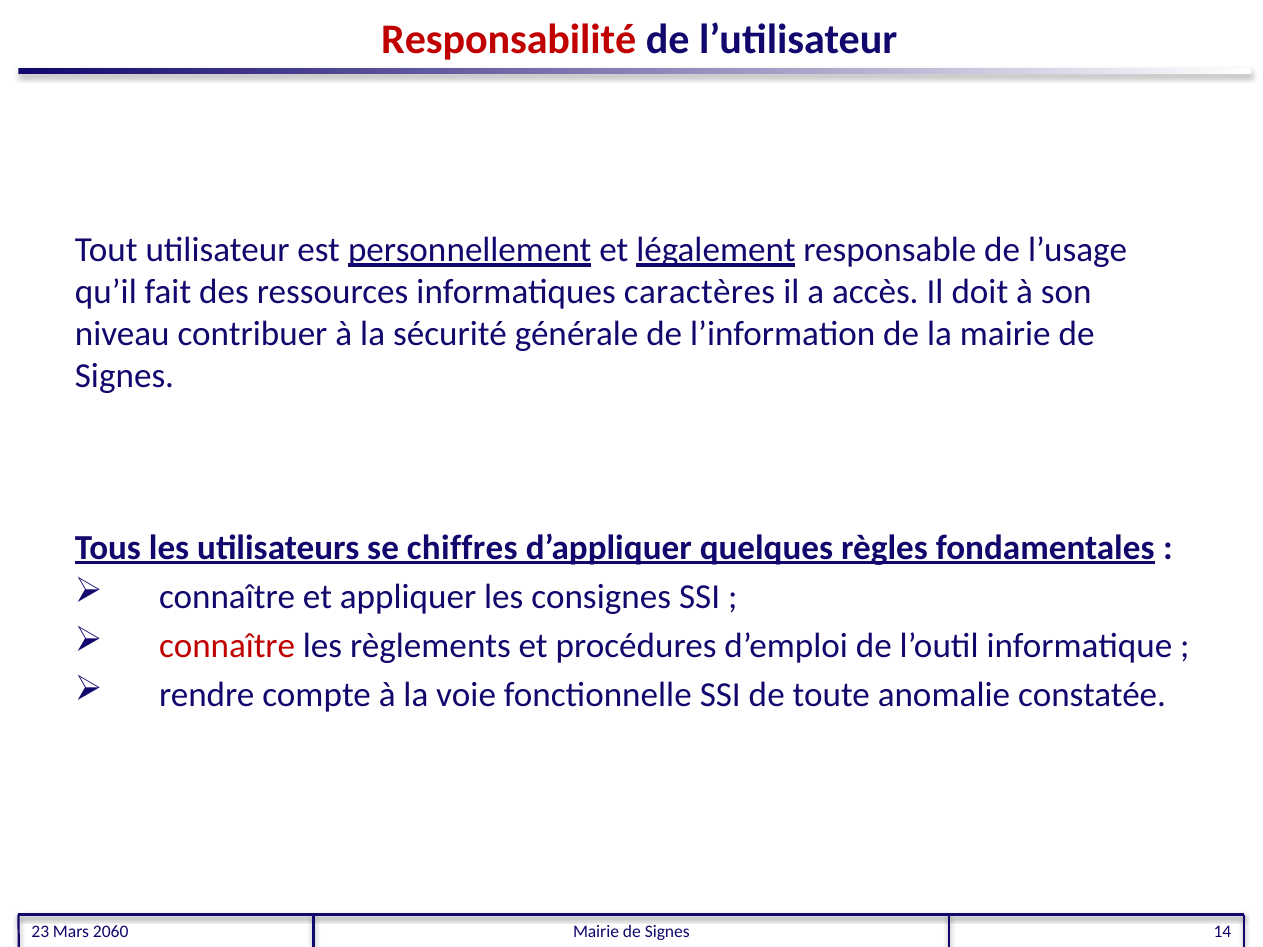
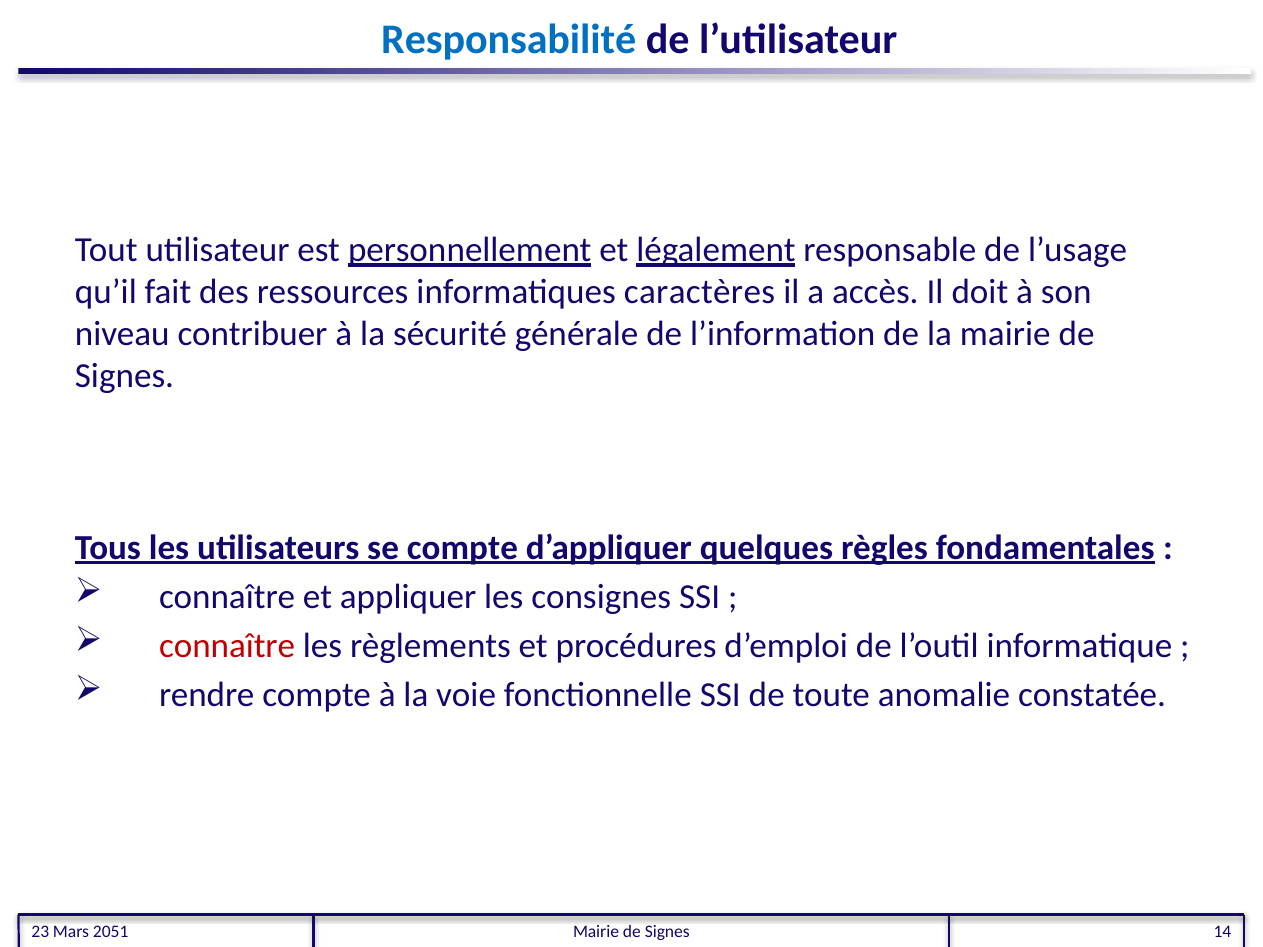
Responsabilité colour: red -> blue
se chiffres: chiffres -> compte
2060: 2060 -> 2051
